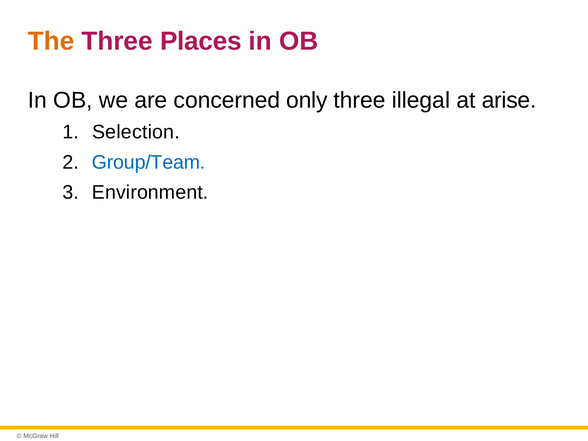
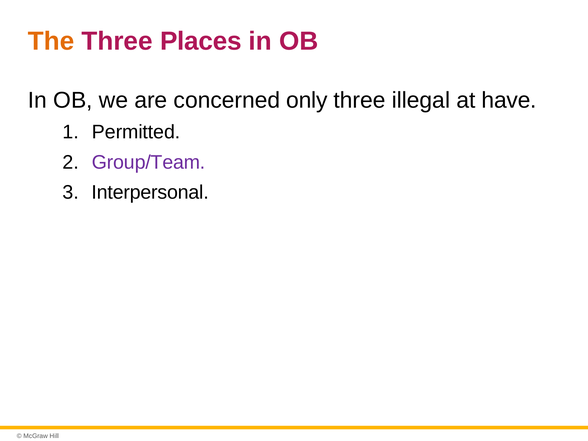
arise: arise -> have
Selection: Selection -> Permitted
Group/Team colour: blue -> purple
Environment: Environment -> Interpersonal
